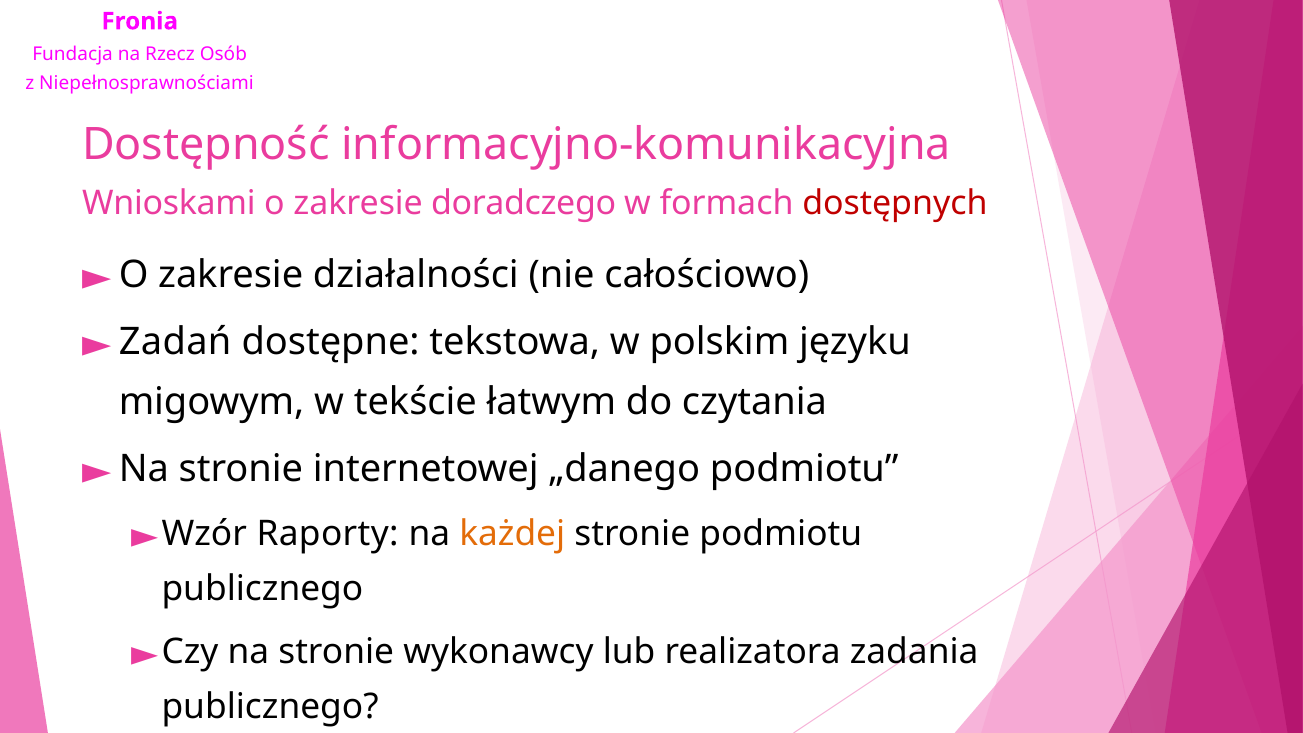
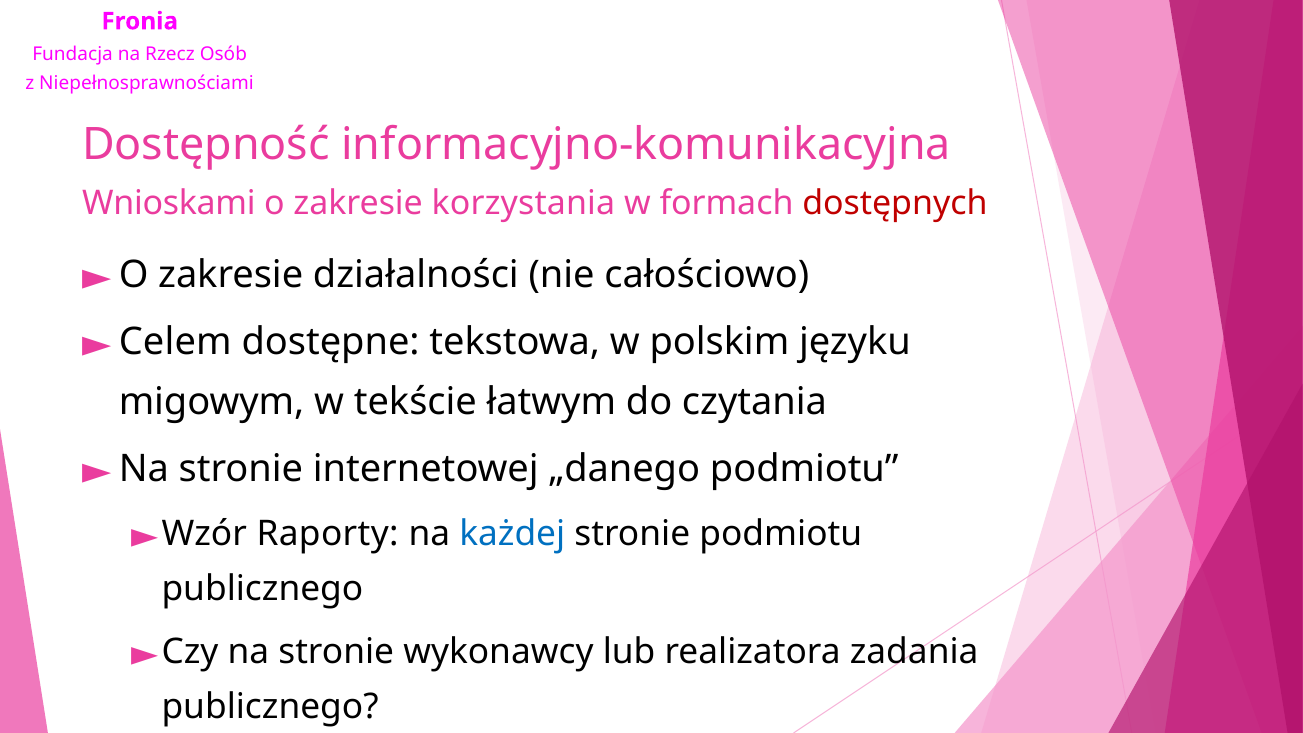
doradczego: doradczego -> korzystania
Zadań: Zadań -> Celem
każdej colour: orange -> blue
